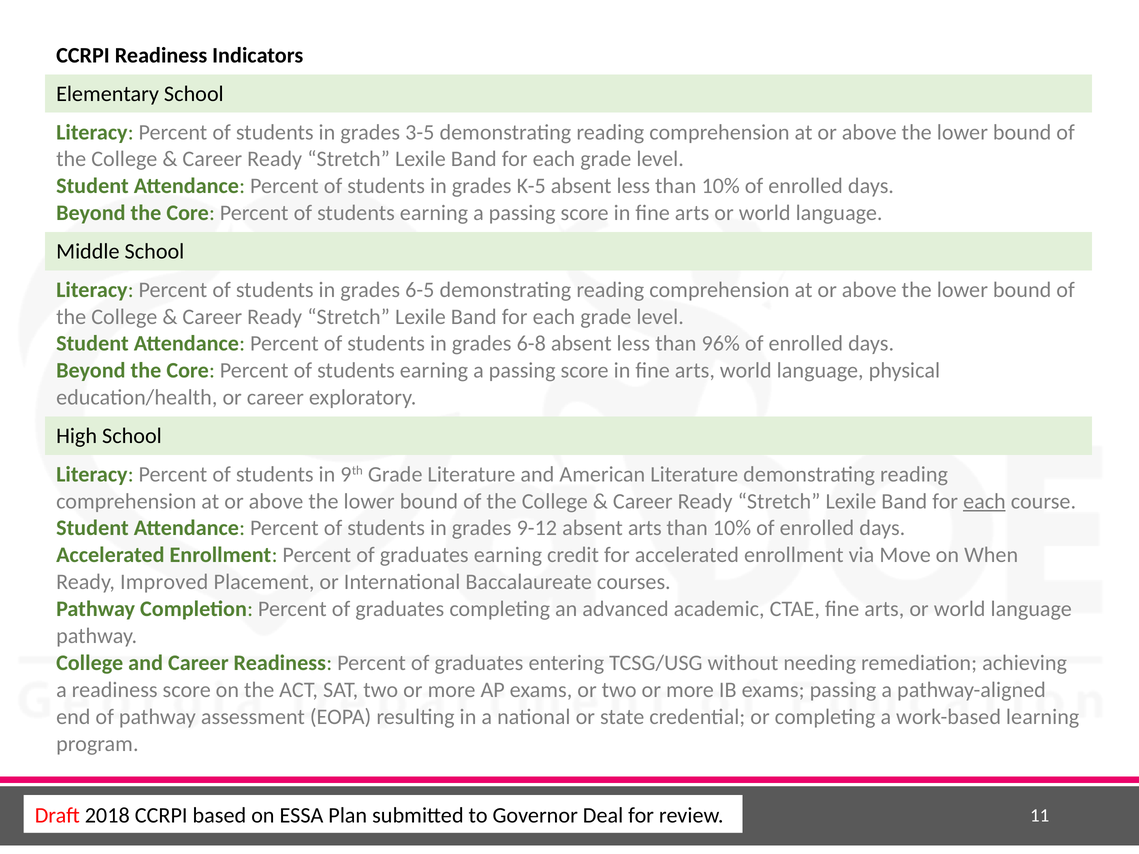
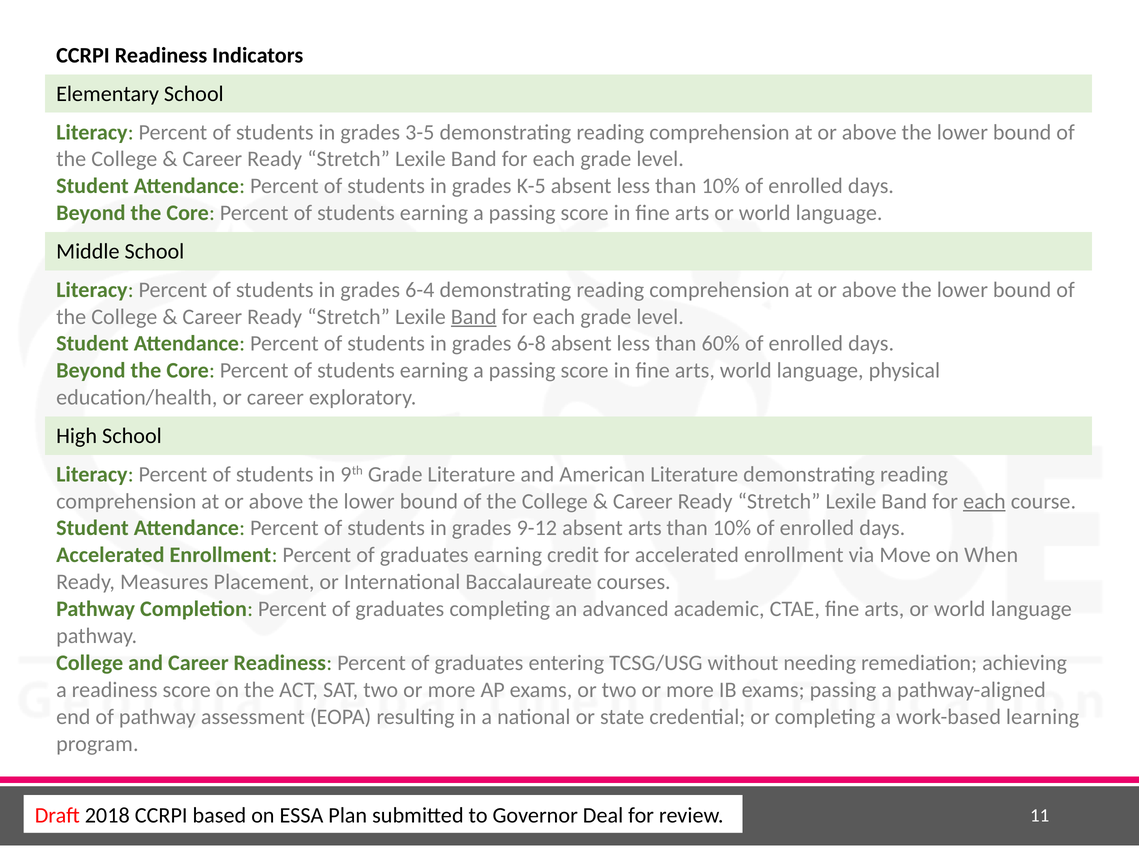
6-5: 6-5 -> 6-4
Band at (474, 317) underline: none -> present
96%: 96% -> 60%
Improved: Improved -> Measures
